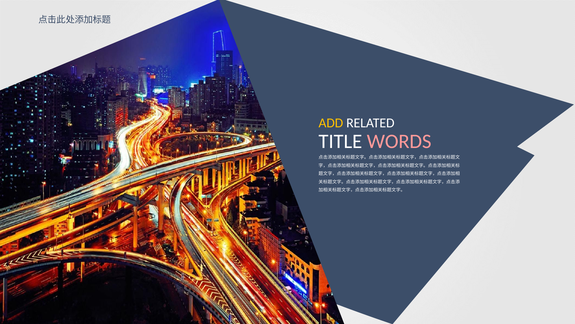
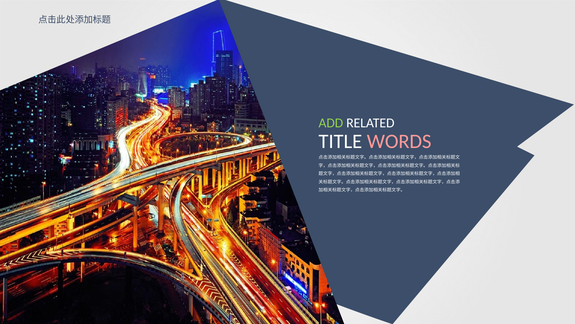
ADD colour: yellow -> light green
